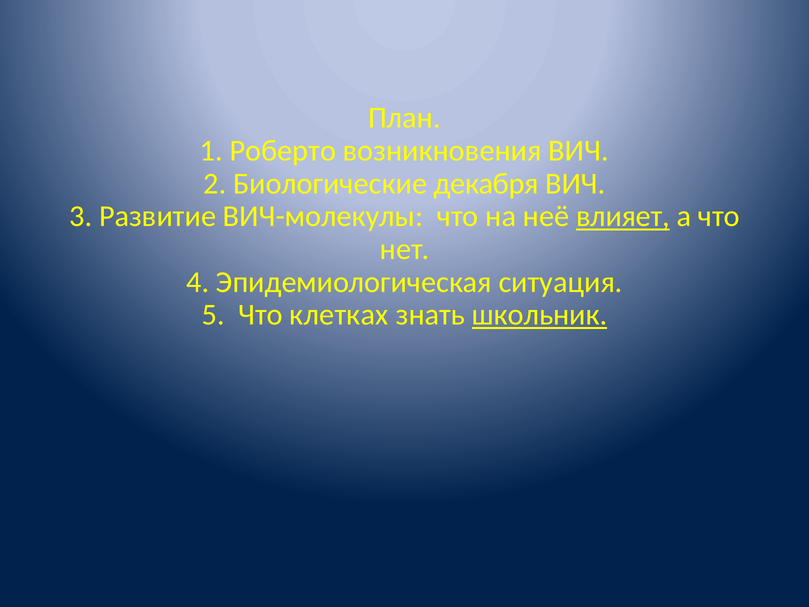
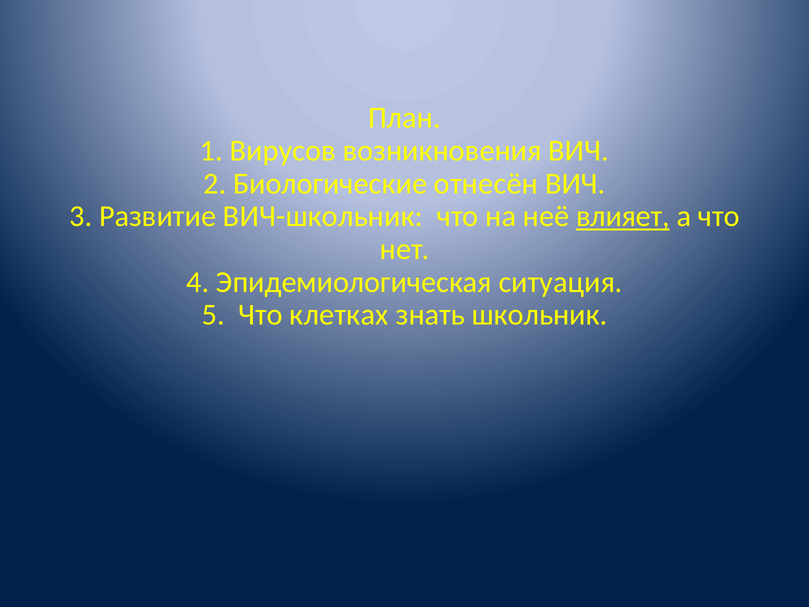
Роберто: Роберто -> Вирусов
декабря: декабря -> отнесён
ВИЧ-молекулы: ВИЧ-молекулы -> ВИЧ-школьник
школьник underline: present -> none
